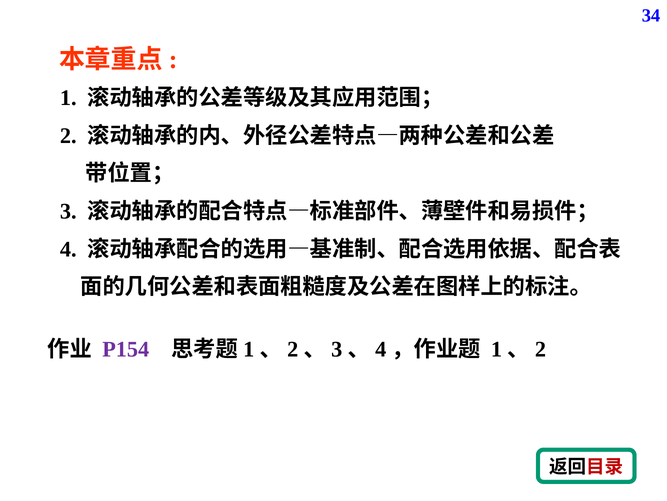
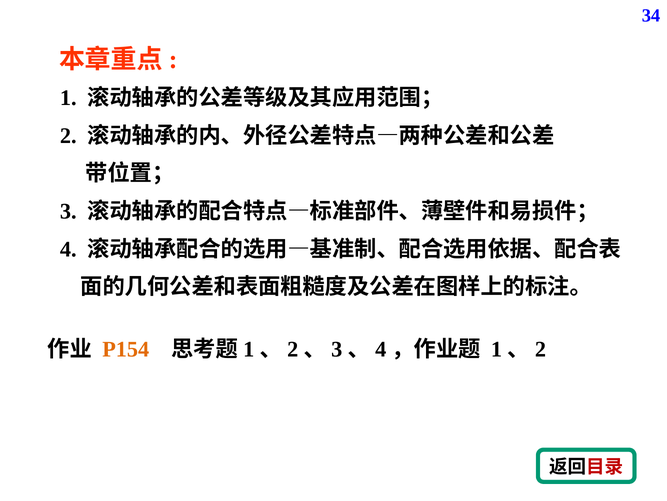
P154 colour: purple -> orange
